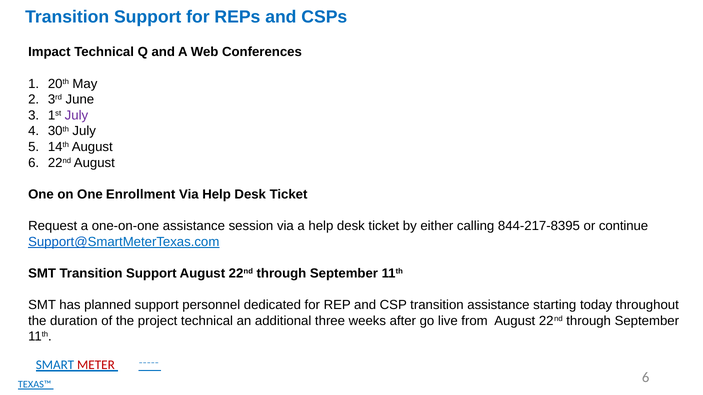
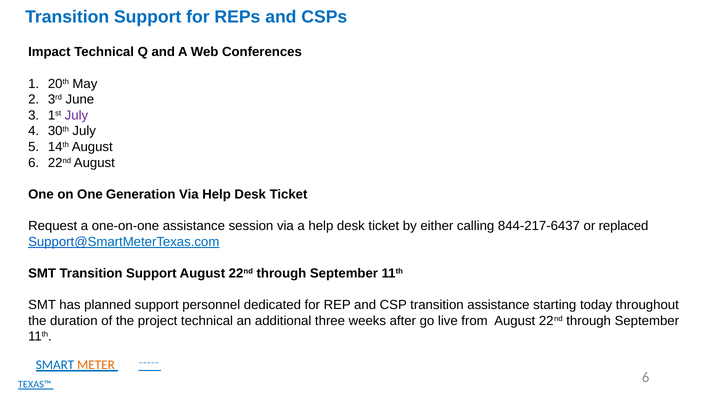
Enrollment: Enrollment -> Generation
844-217-8395: 844-217-8395 -> 844-217-6437
continue: continue -> replaced
METER colour: red -> orange
